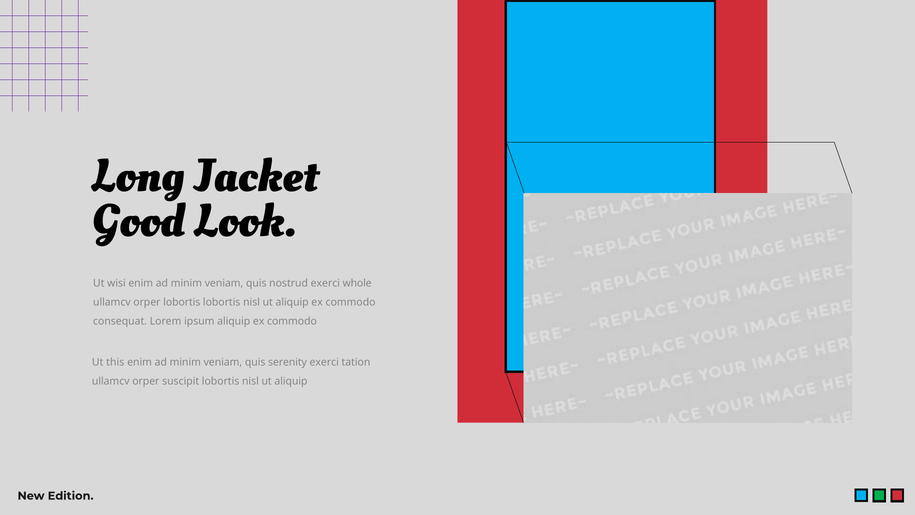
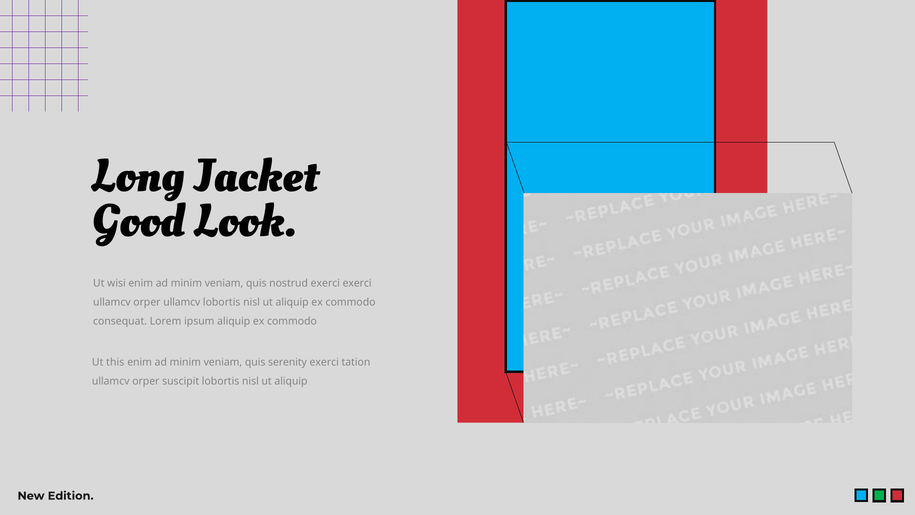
exerci whole: whole -> exerci
orper lobortis: lobortis -> ullamcv
